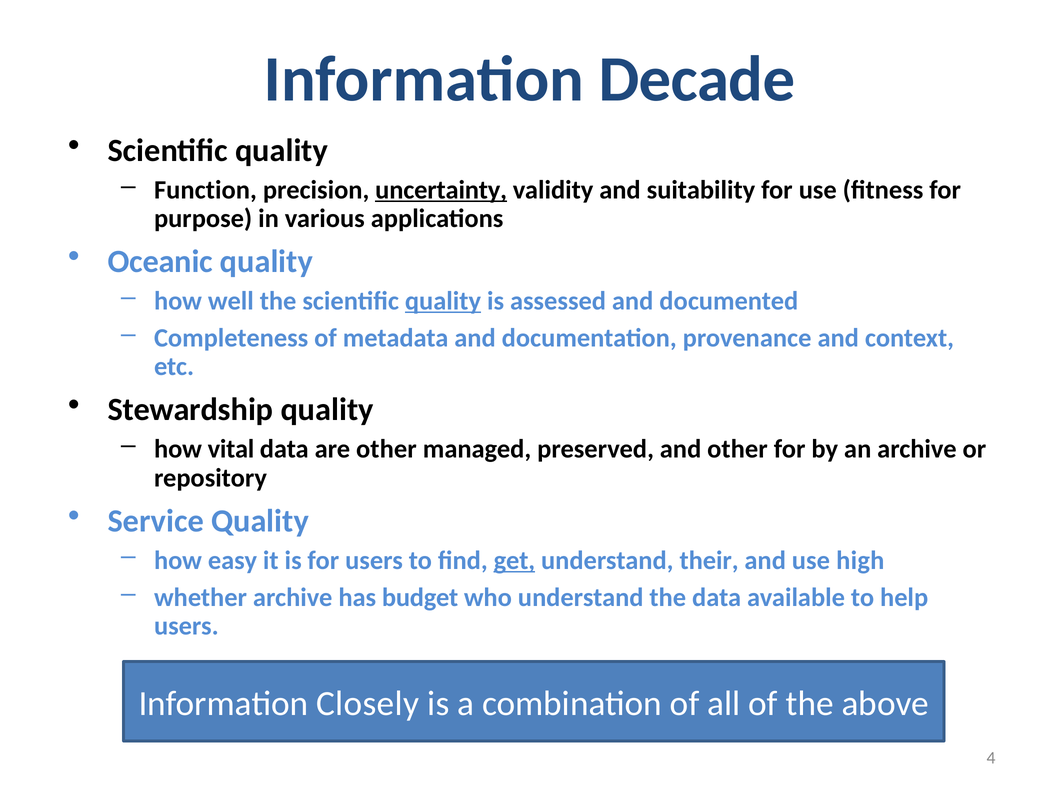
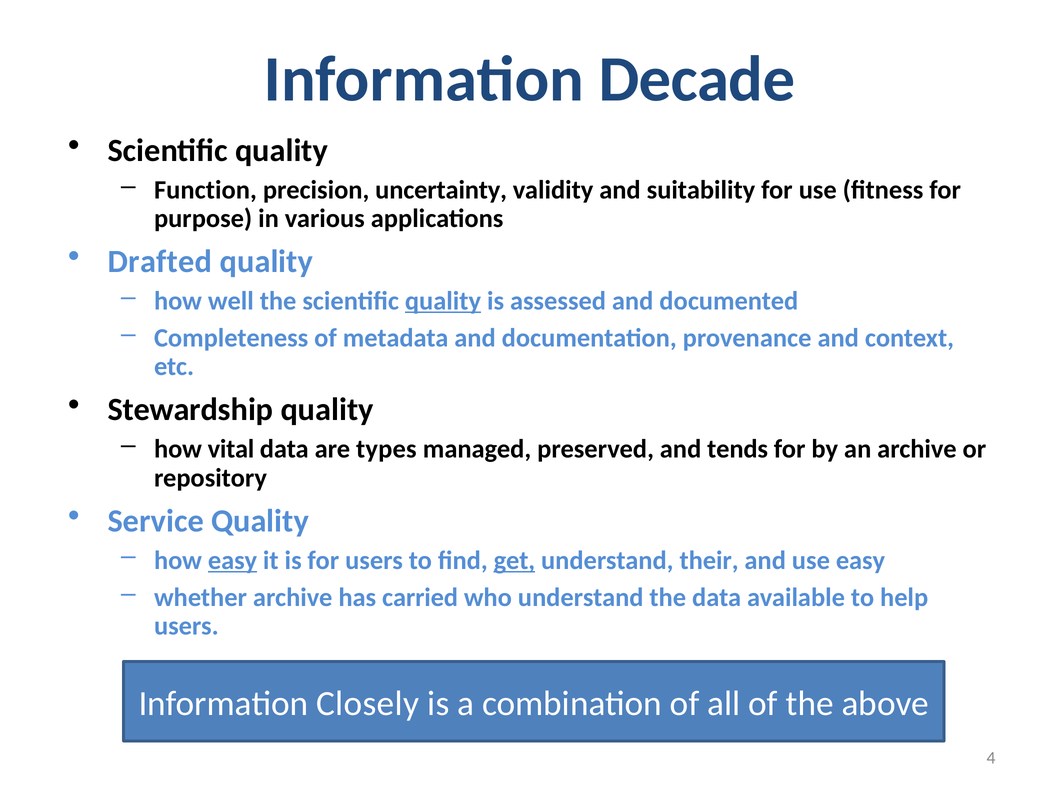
uncertainty underline: present -> none
Oceanic: Oceanic -> Drafted
are other: other -> types
and other: other -> tends
easy at (233, 560) underline: none -> present
use high: high -> easy
budget: budget -> carried
